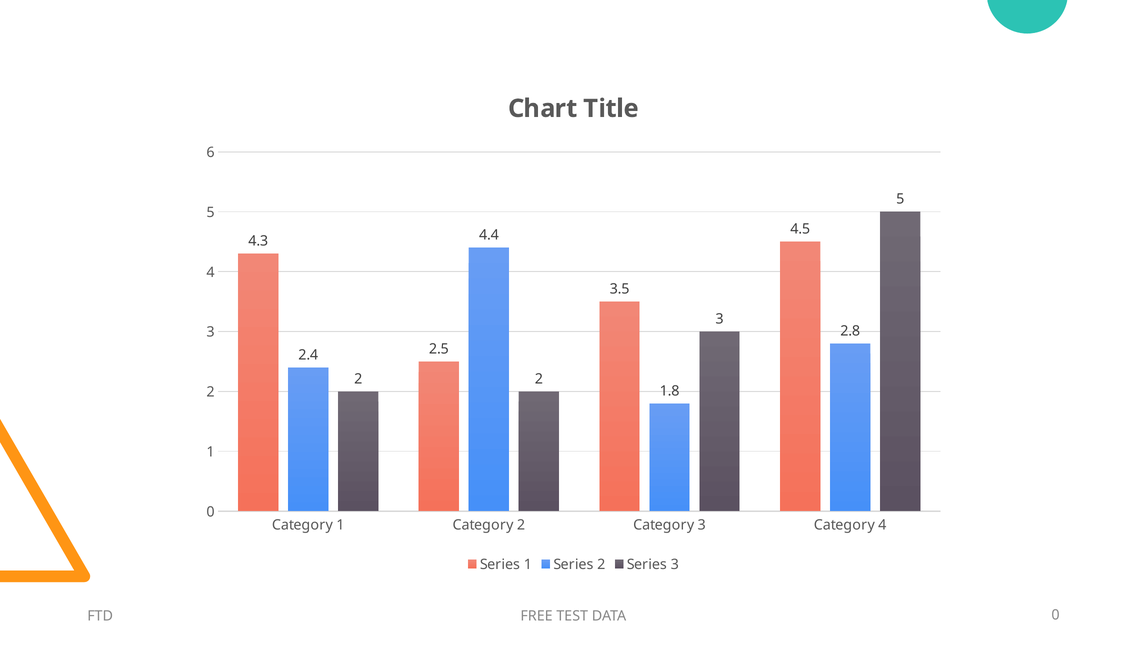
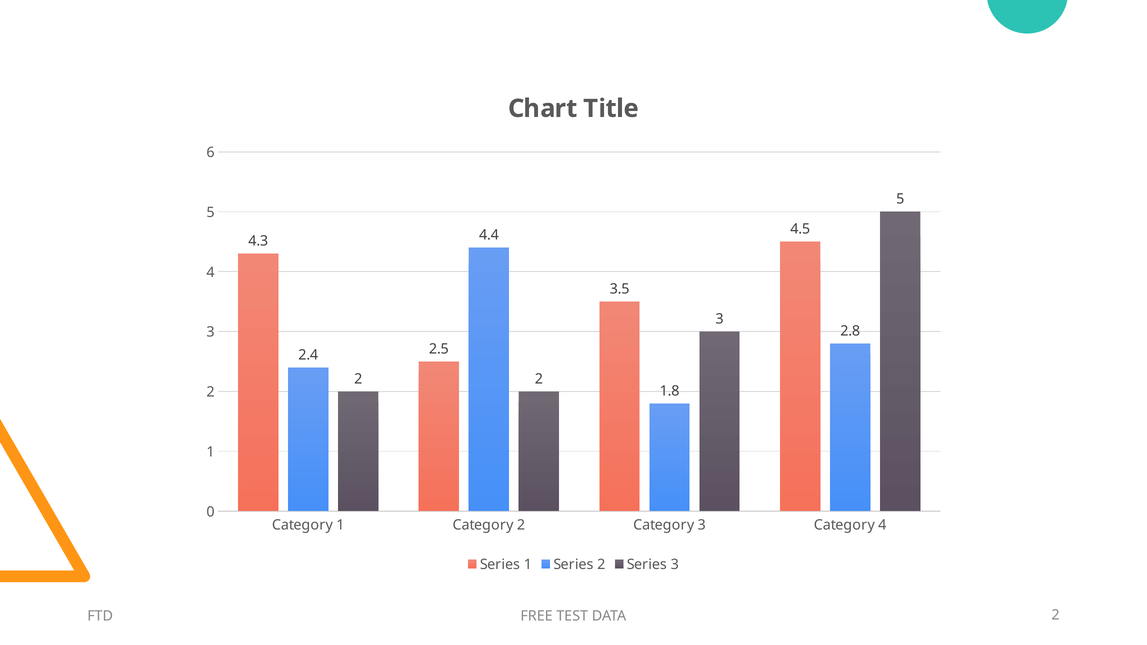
DATA 0: 0 -> 2
